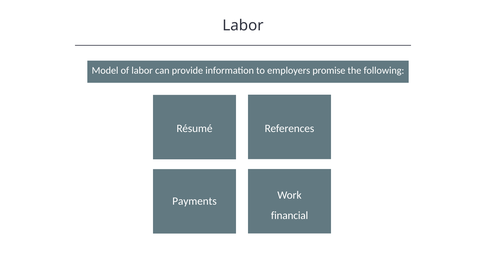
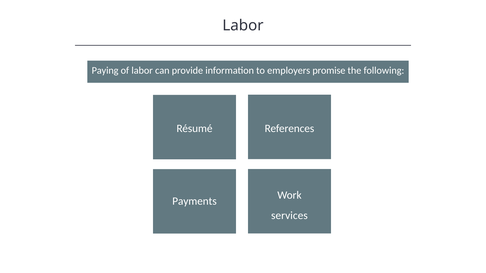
Model: Model -> Paying
financial: financial -> services
